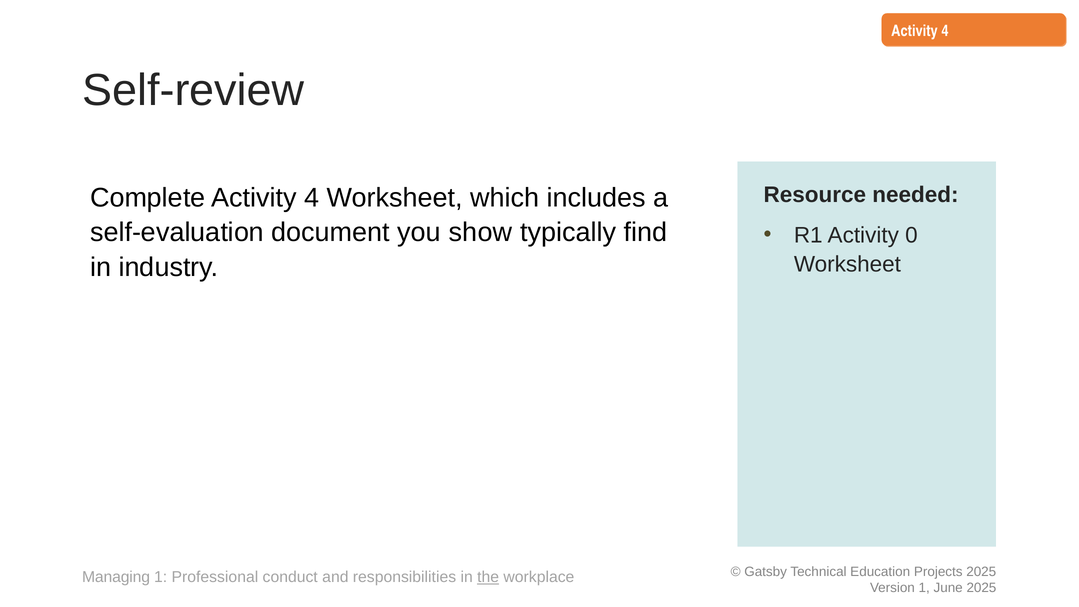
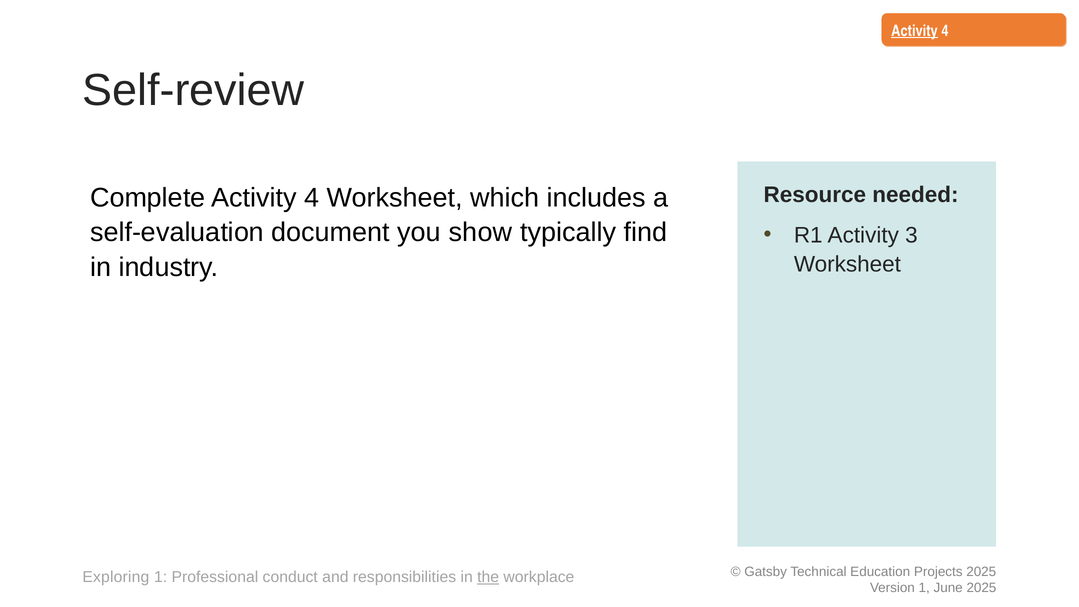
Activity at (915, 31) underline: none -> present
0: 0 -> 3
Managing: Managing -> Exploring
